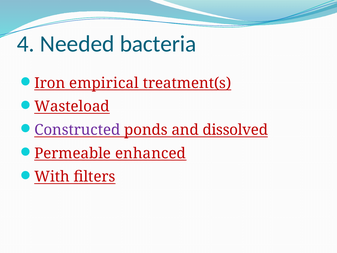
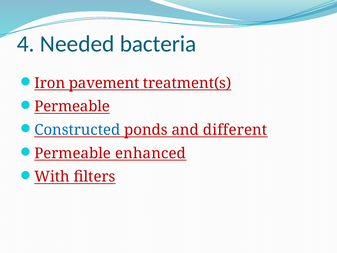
empirical: empirical -> pavement
Wasteload at (72, 106): Wasteload -> Permeable
Constructed colour: purple -> blue
dissolved: dissolved -> different
